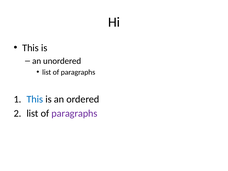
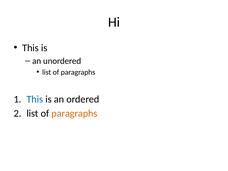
paragraphs at (74, 113) colour: purple -> orange
